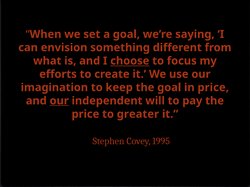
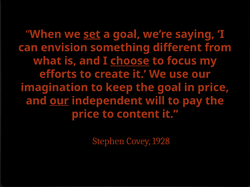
set underline: none -> present
greater: greater -> content
1995: 1995 -> 1928
